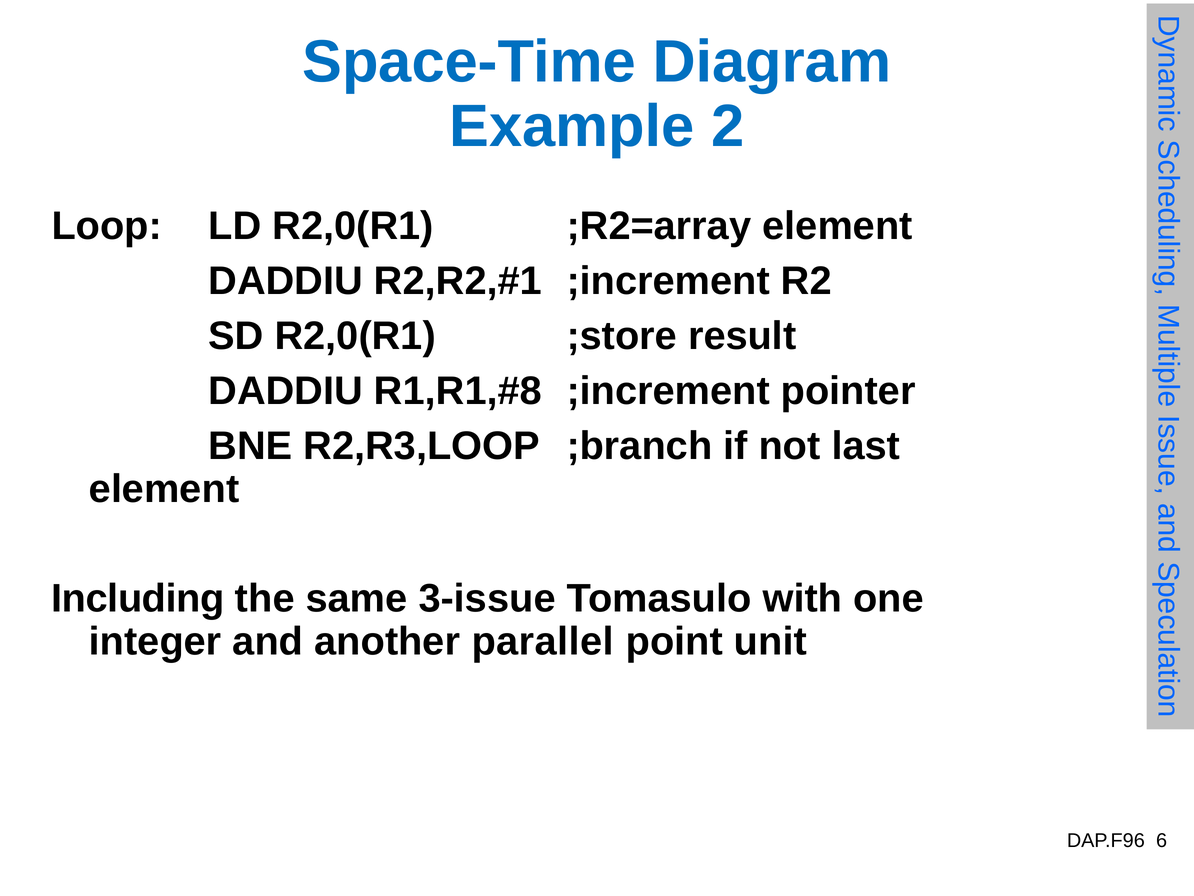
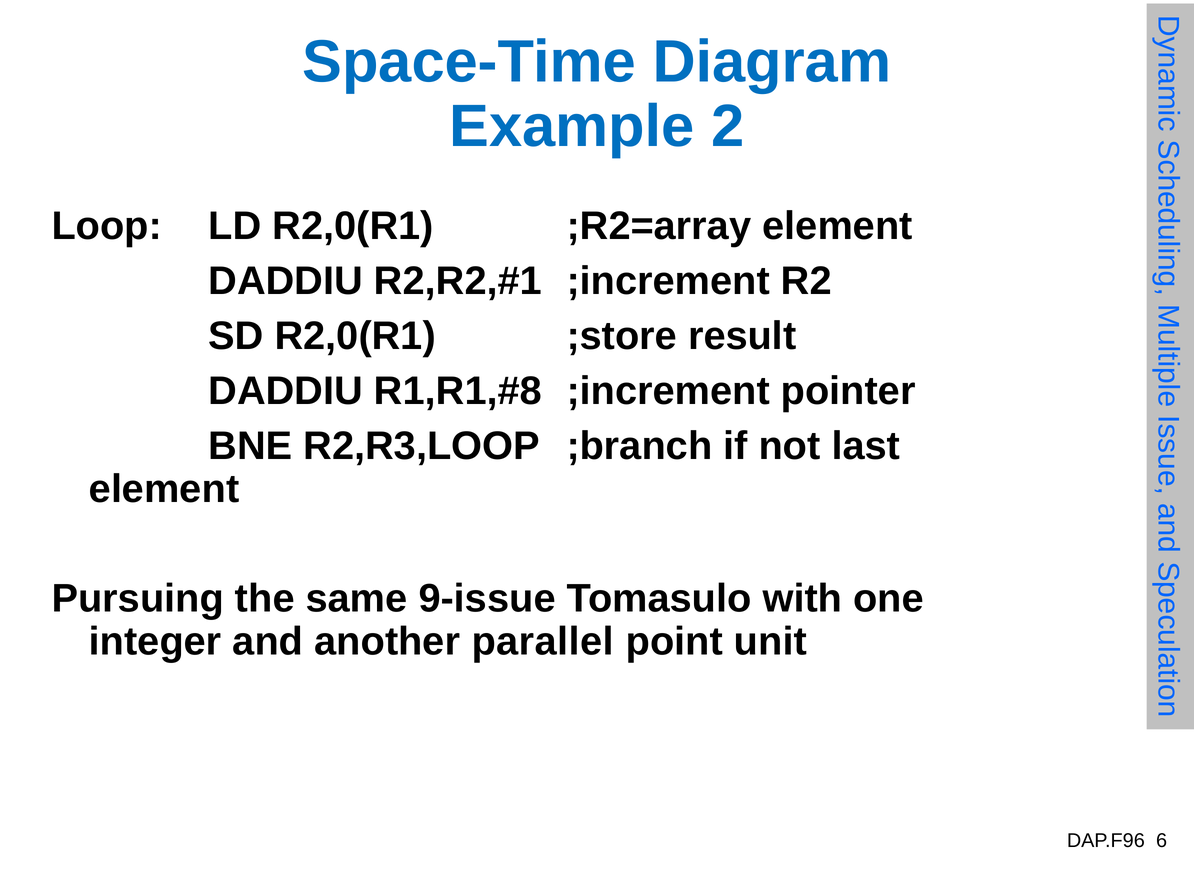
Including: Including -> Pursuing
3-issue: 3-issue -> 9-issue
